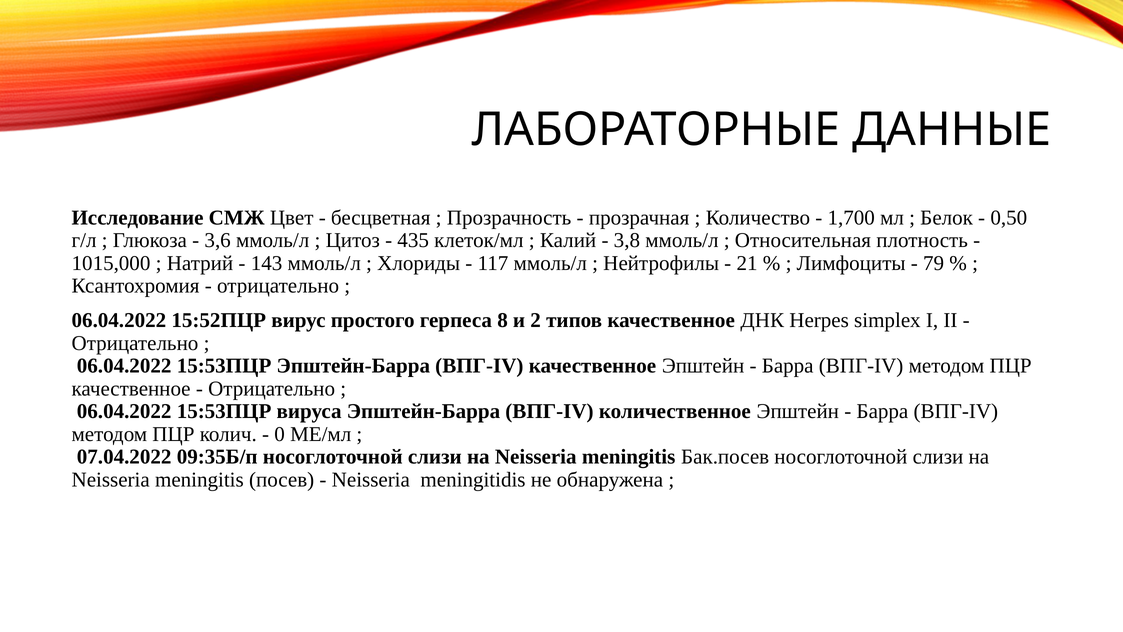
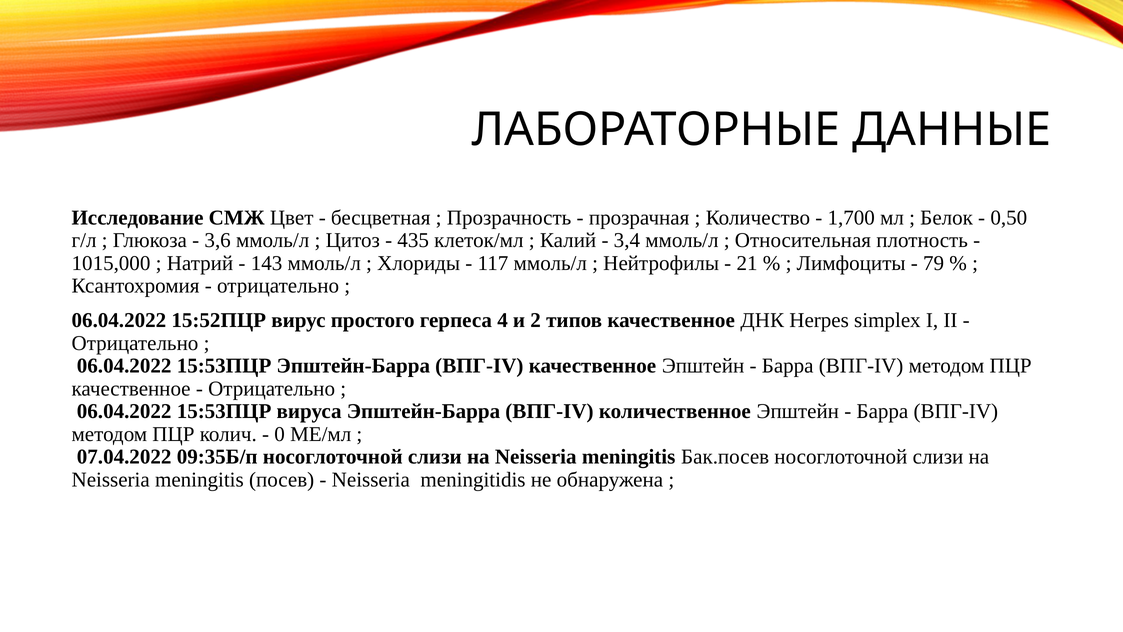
3,8: 3,8 -> 3,4
8: 8 -> 4
